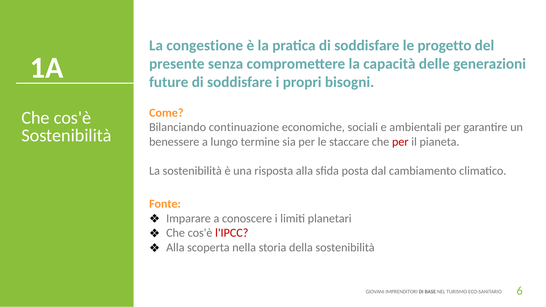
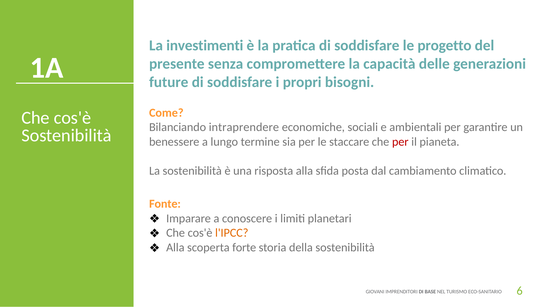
congestione: congestione -> investimenti
continuazione: continuazione -> intraprendere
l'IPCC colour: red -> orange
nella: nella -> forte
